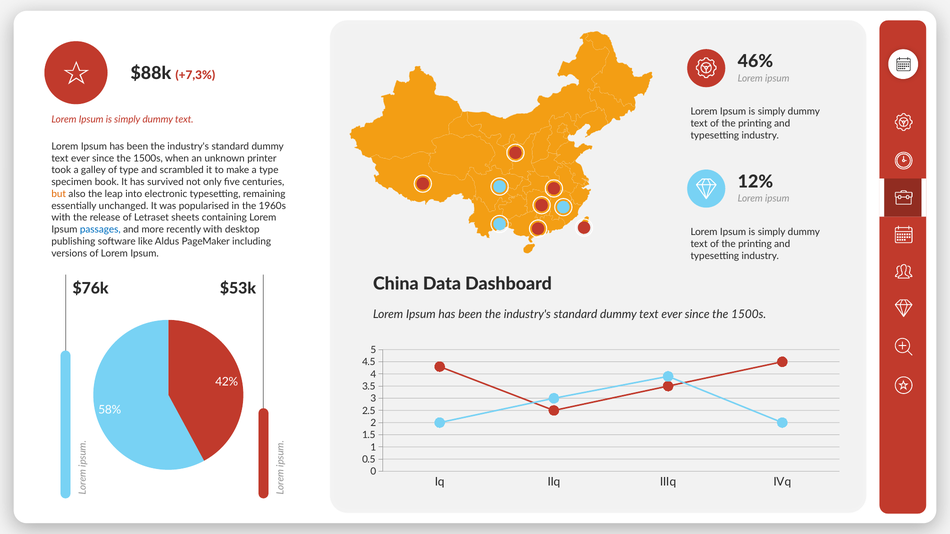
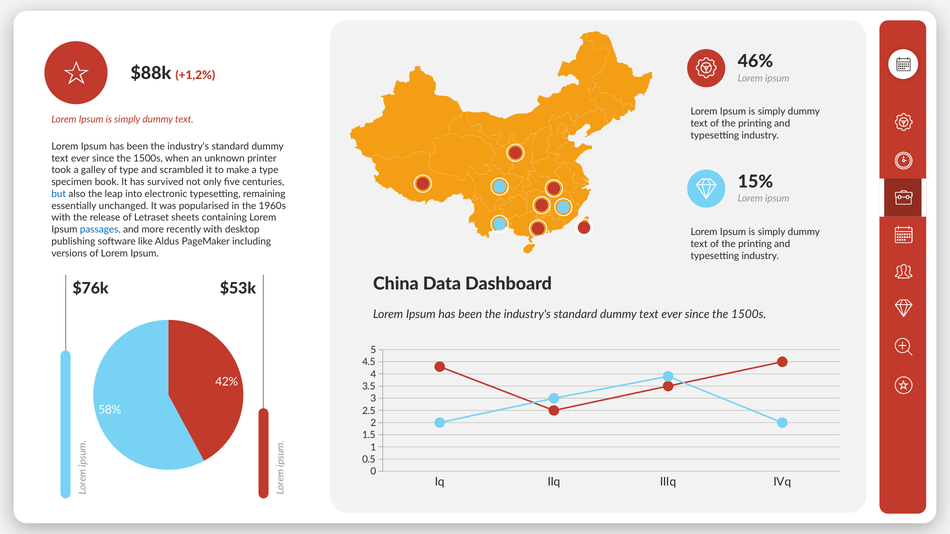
+7,3%: +7,3% -> +1,2%
12%: 12% -> 15%
but colour: orange -> blue
